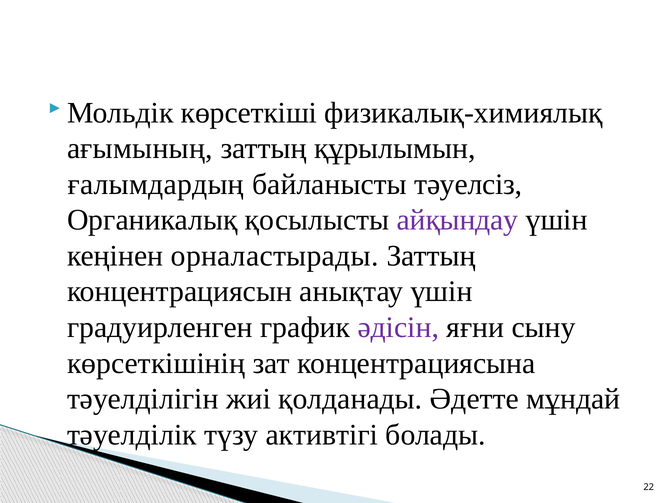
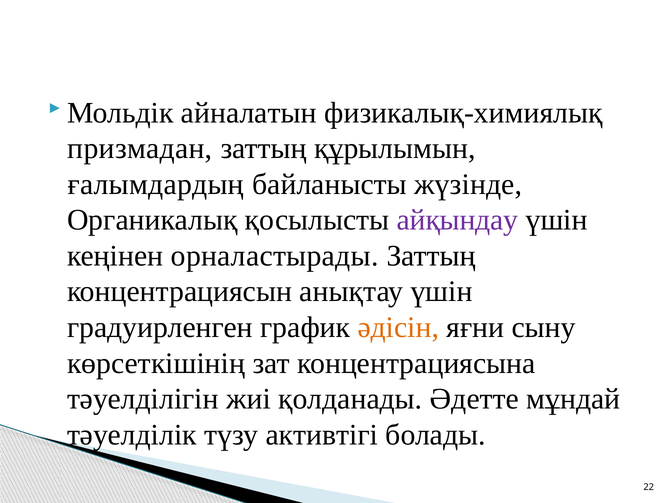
көрсеткіші: көрсеткіші -> айналатын
ағымының: ағымының -> призмадан
тәуелсіз: тәуелсіз -> жүзінде
әдісін colour: purple -> orange
